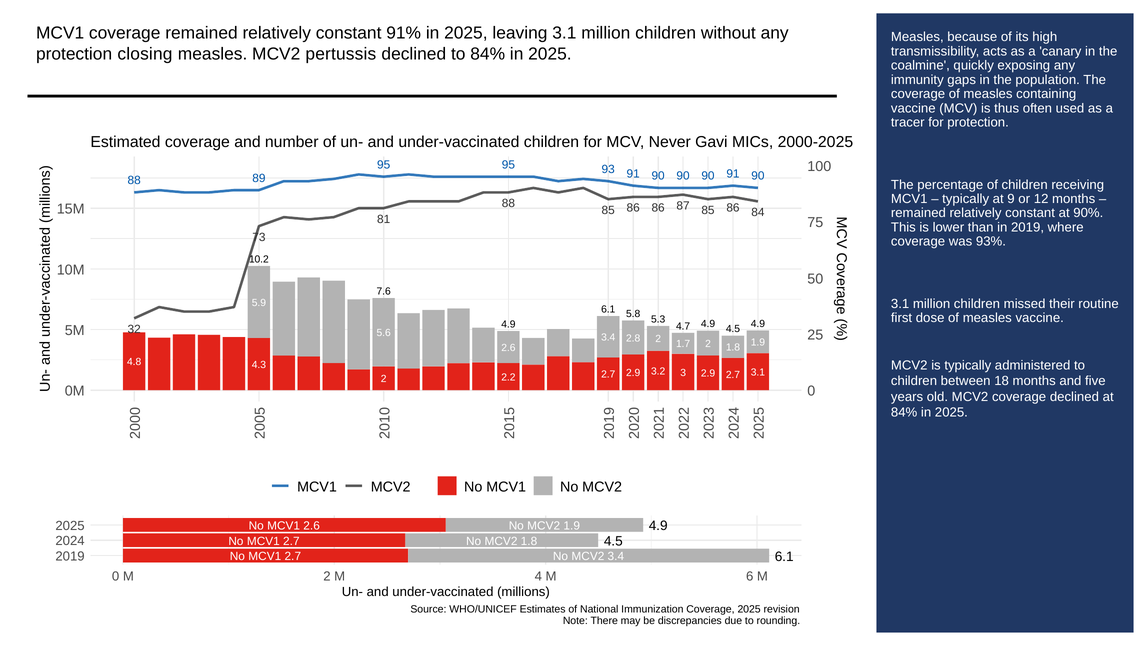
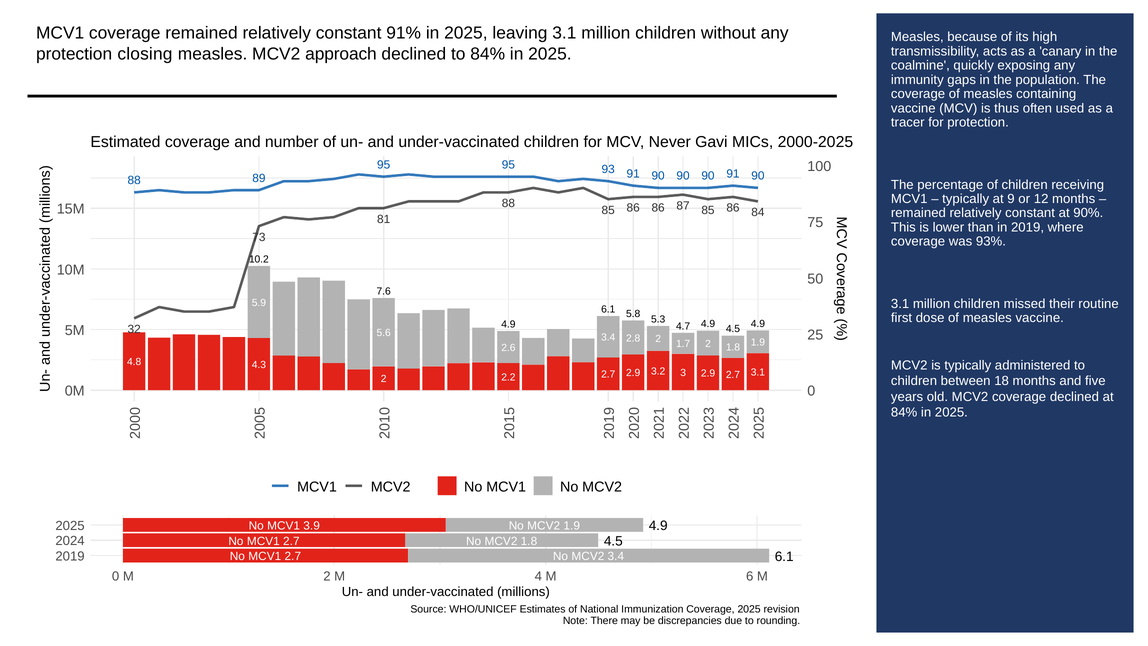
pertussis: pertussis -> approach
MCV1 2.6: 2.6 -> 3.9
